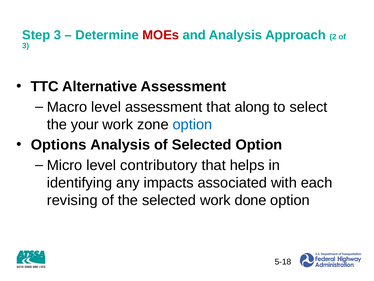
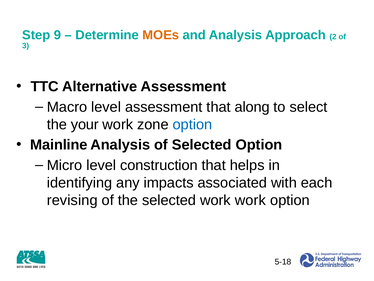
Step 3: 3 -> 9
MOEs colour: red -> orange
Options: Options -> Mainline
contributory: contributory -> construction
work done: done -> work
